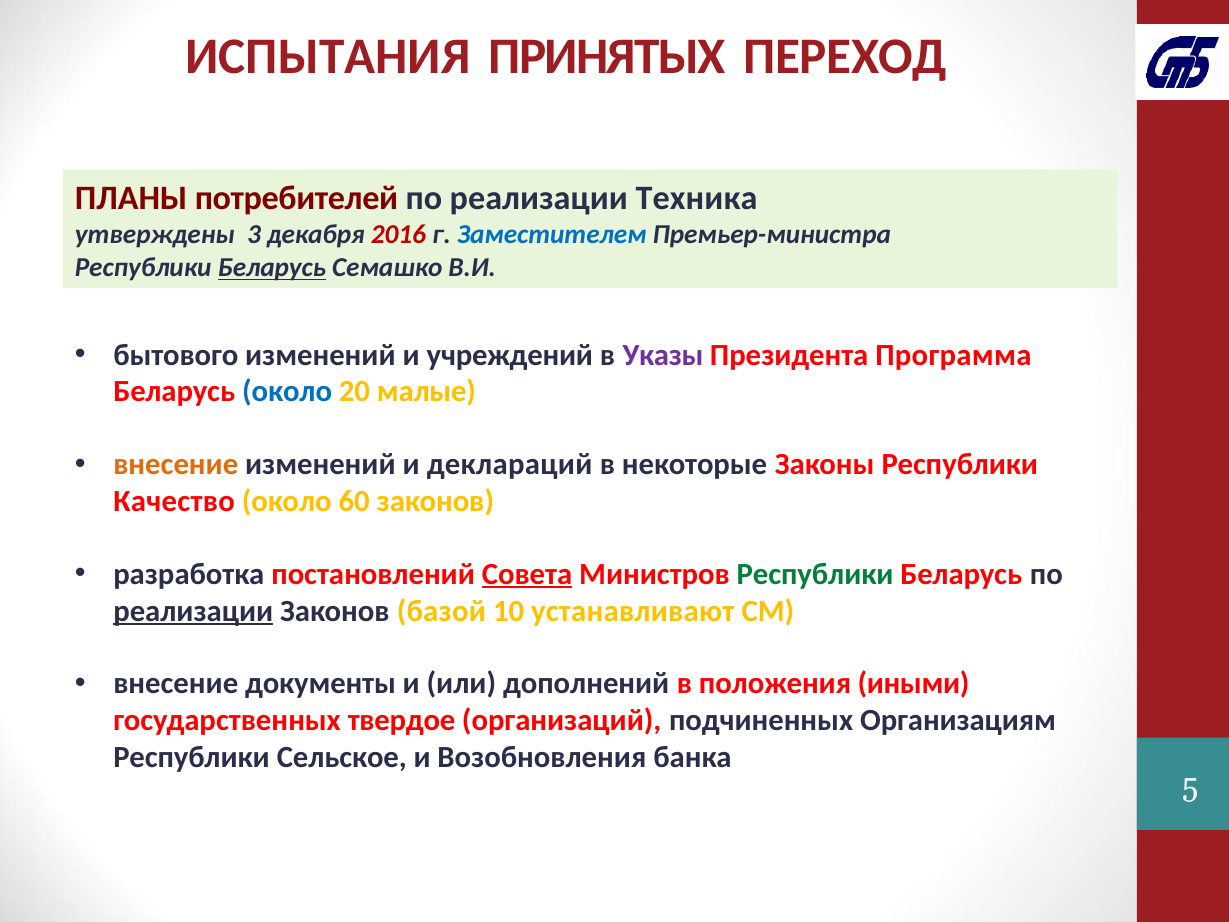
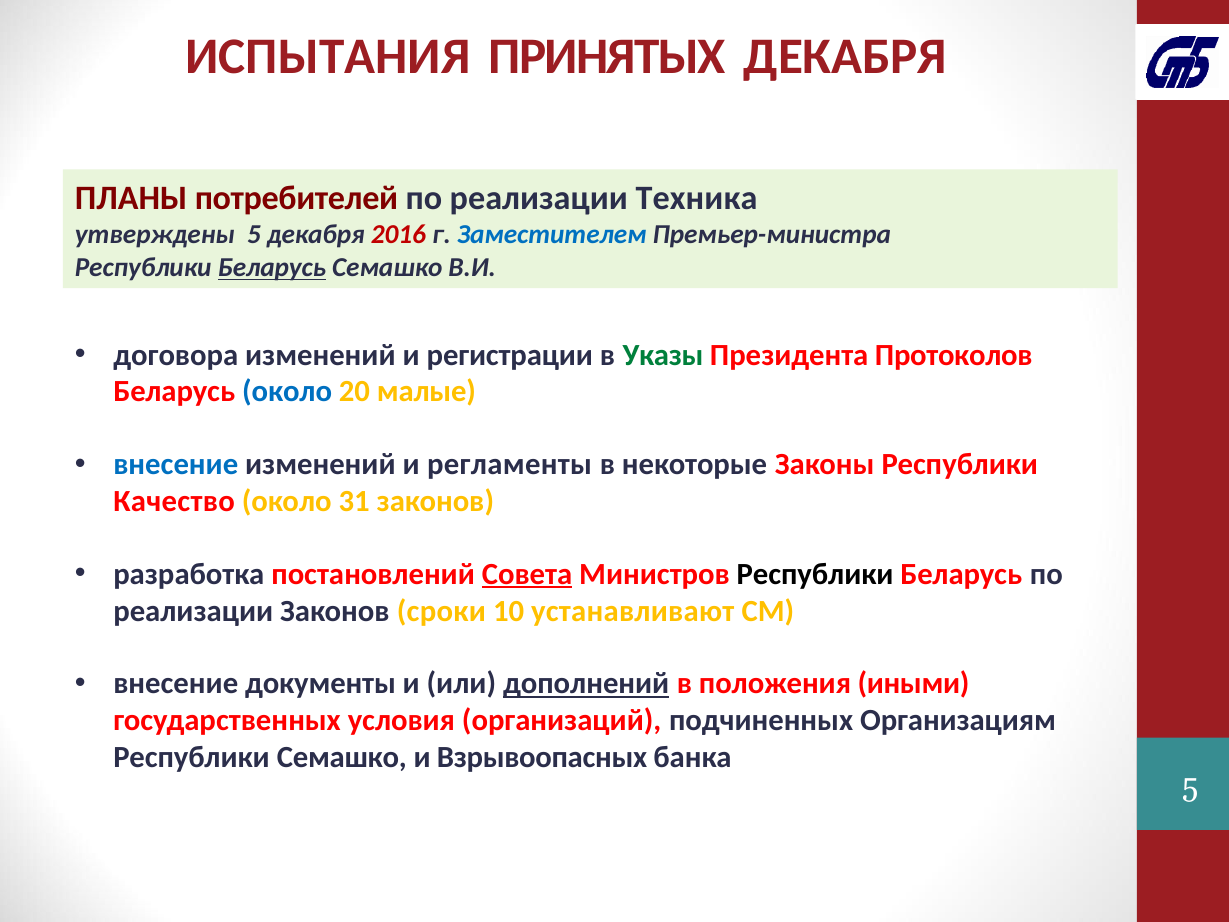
ПРИНЯТЫХ ПЕРЕХОД: ПЕРЕХОД -> ДЕКАБРЯ
утверждены 3: 3 -> 5
бытового: бытового -> договора
учреждений: учреждений -> регистрации
Указы colour: purple -> green
Программа: Программа -> Протоколов
внесение at (176, 464) colour: orange -> blue
деклараций: деклараций -> регламенты
60: 60 -> 31
Республики at (815, 574) colour: green -> black
реализации at (193, 611) underline: present -> none
базой: базой -> сроки
дополнений underline: none -> present
твердое: твердое -> условия
Республики Сельское: Сельское -> Семашко
Возобновления: Возобновления -> Взрывоопасных
